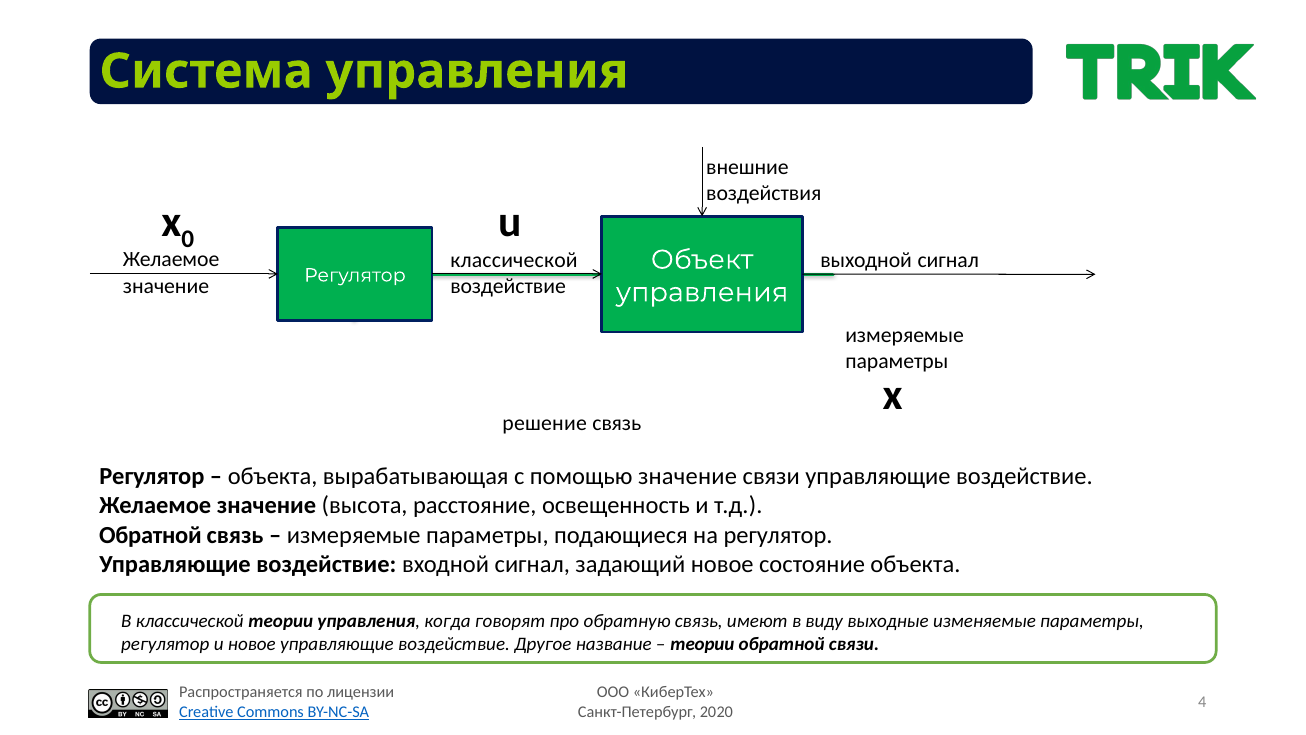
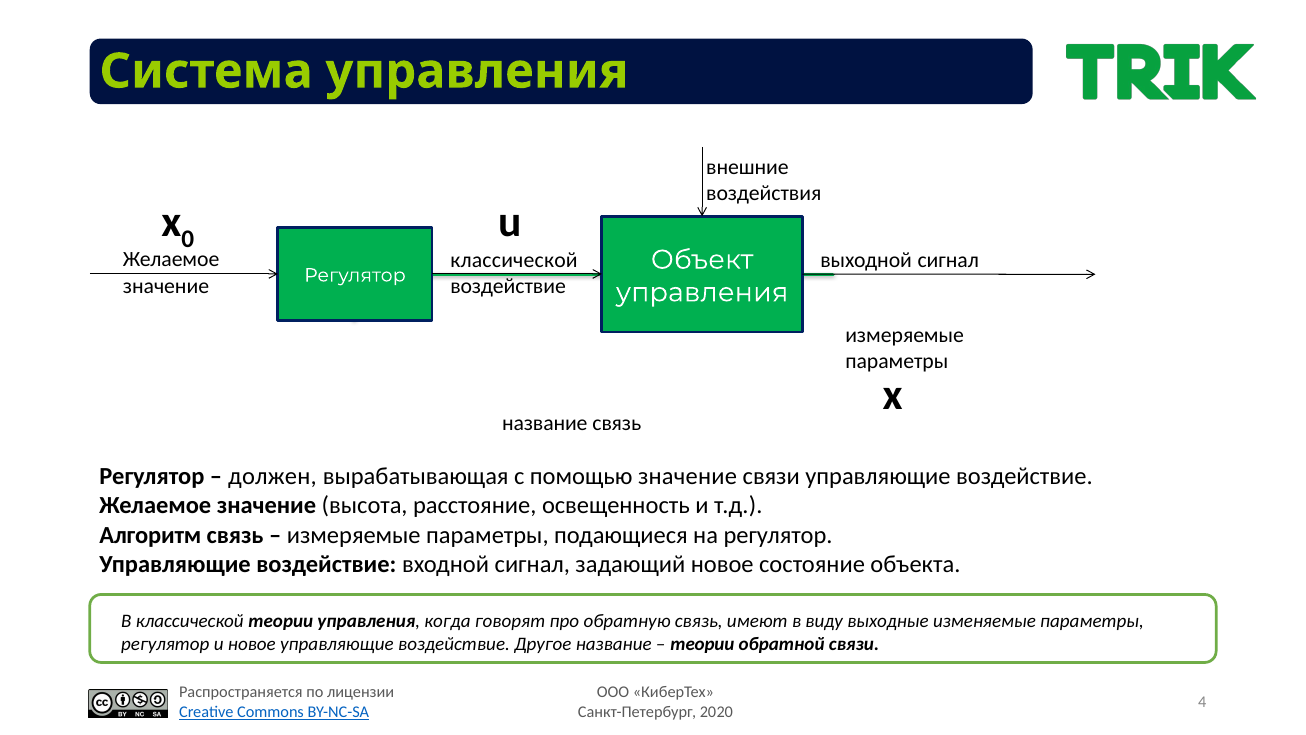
решение at (545, 423): решение -> название
объекта at (273, 476): объекта -> должен
Обратной at (150, 535): Обратной -> Алгоритм
